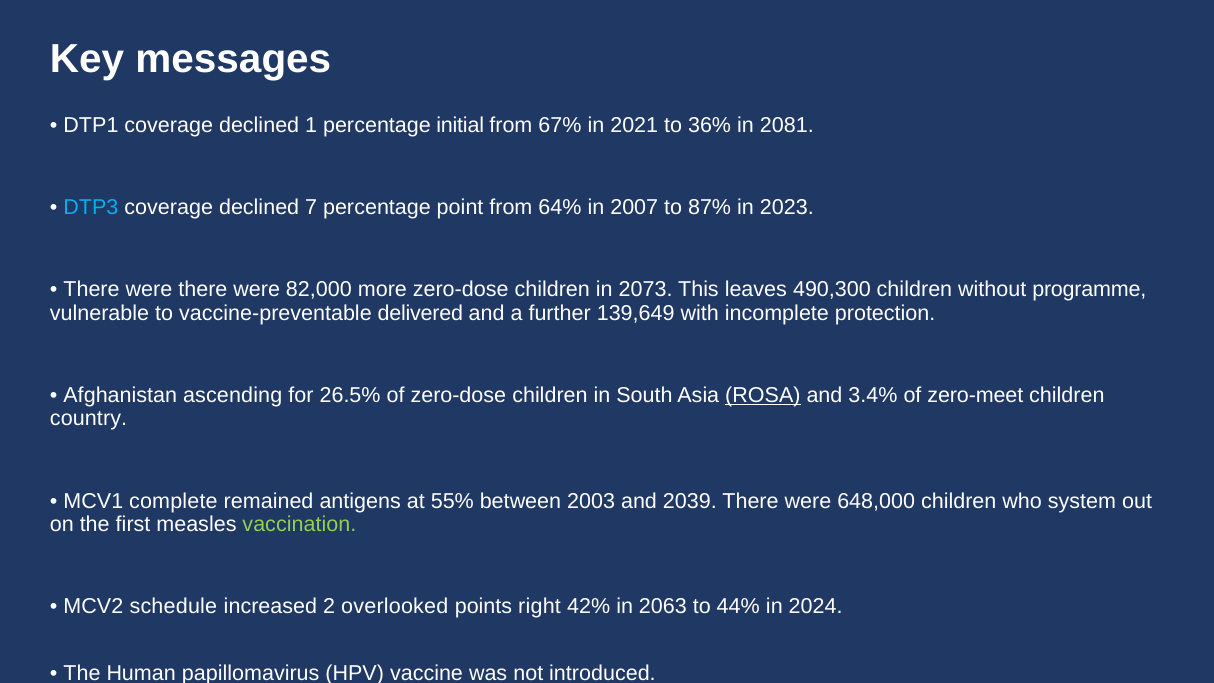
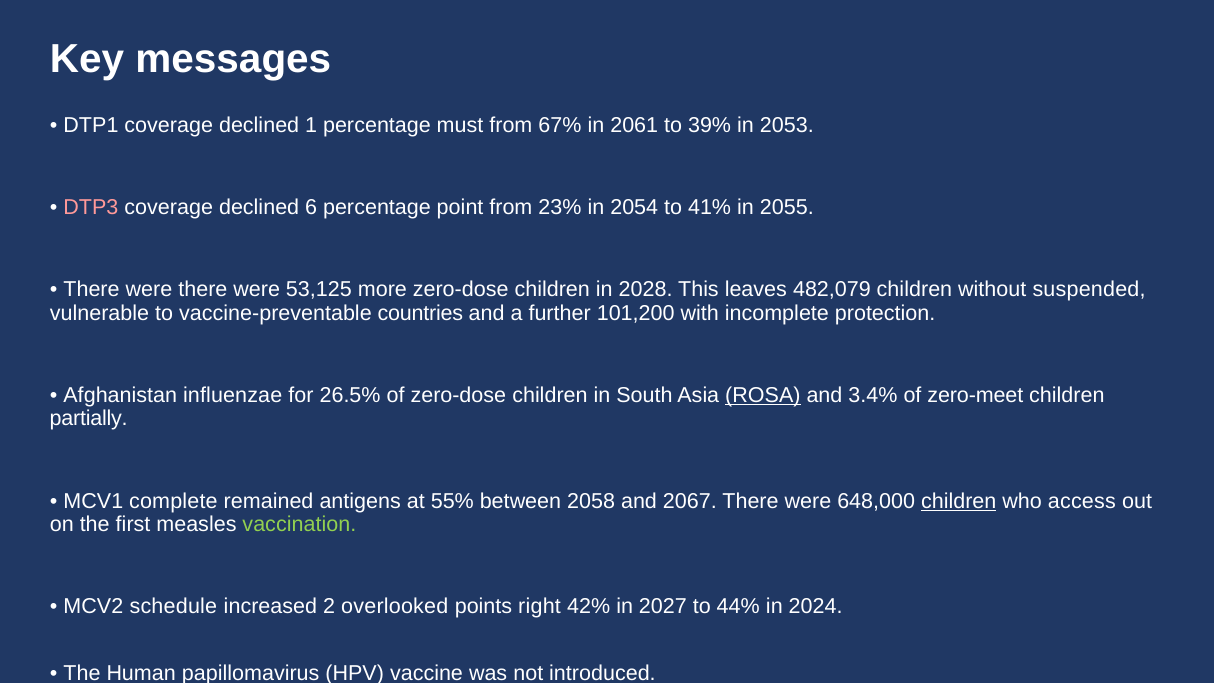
initial: initial -> must
2021: 2021 -> 2061
36%: 36% -> 39%
2081: 2081 -> 2053
DTP3 colour: light blue -> pink
7: 7 -> 6
64%: 64% -> 23%
2007: 2007 -> 2054
87%: 87% -> 41%
2023: 2023 -> 2055
82,000: 82,000 -> 53,125
2073: 2073 -> 2028
490,300: 490,300 -> 482,079
programme: programme -> suspended
delivered: delivered -> countries
139,649: 139,649 -> 101,200
ascending: ascending -> influenzae
country: country -> partially
2003: 2003 -> 2058
2039: 2039 -> 2067
children at (959, 501) underline: none -> present
system: system -> access
2063: 2063 -> 2027
